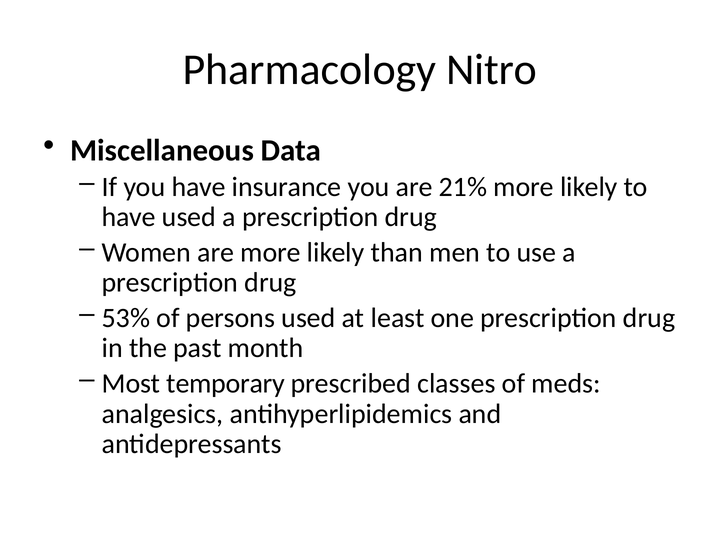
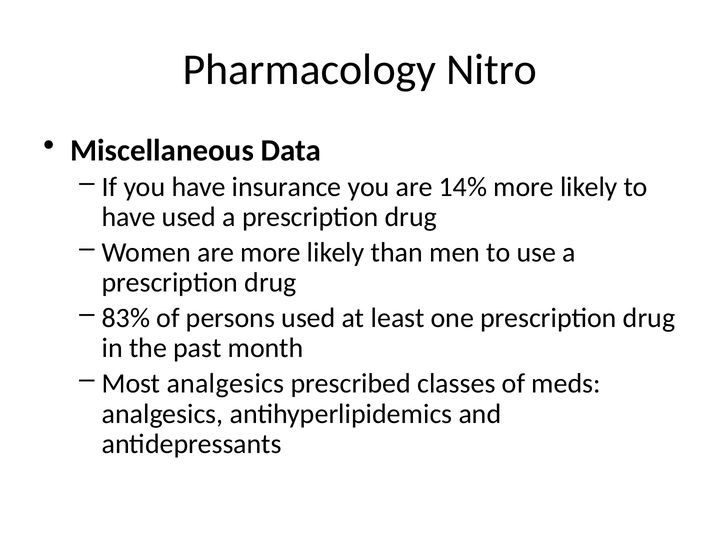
21%: 21% -> 14%
53%: 53% -> 83%
Most temporary: temporary -> analgesics
